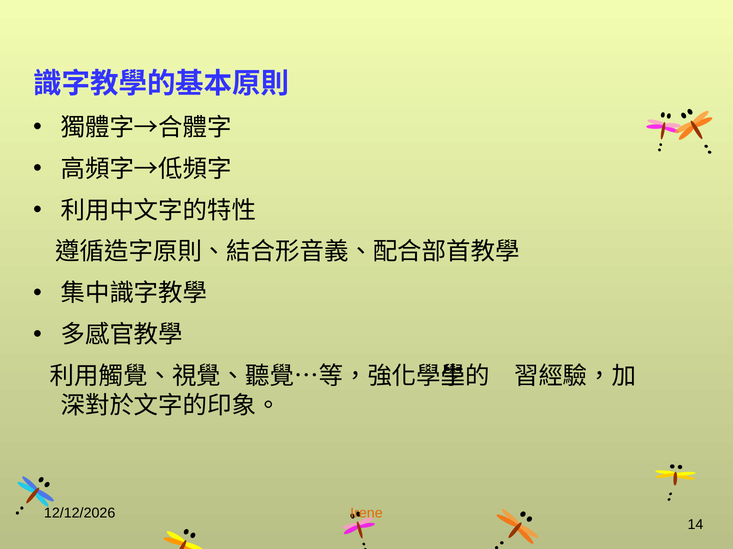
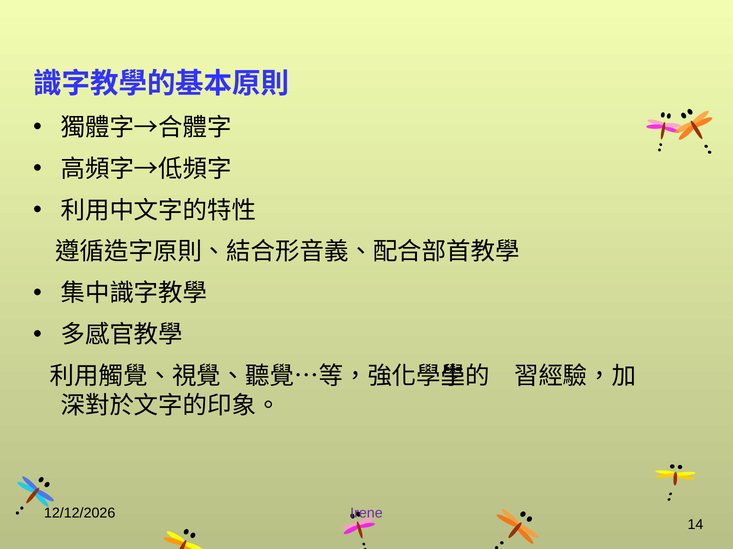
Irene colour: orange -> purple
